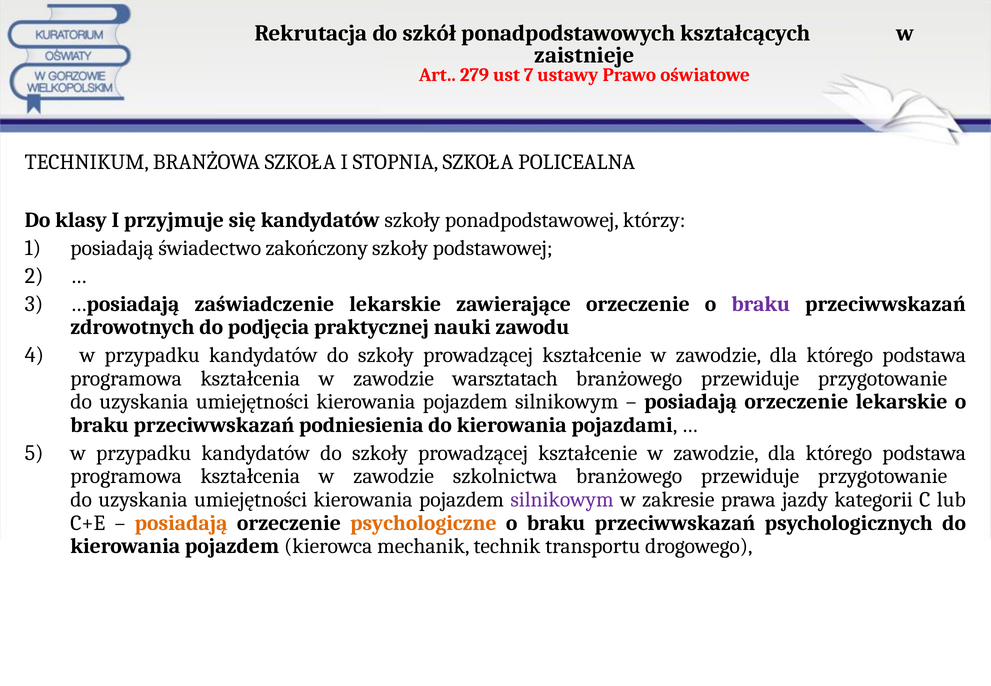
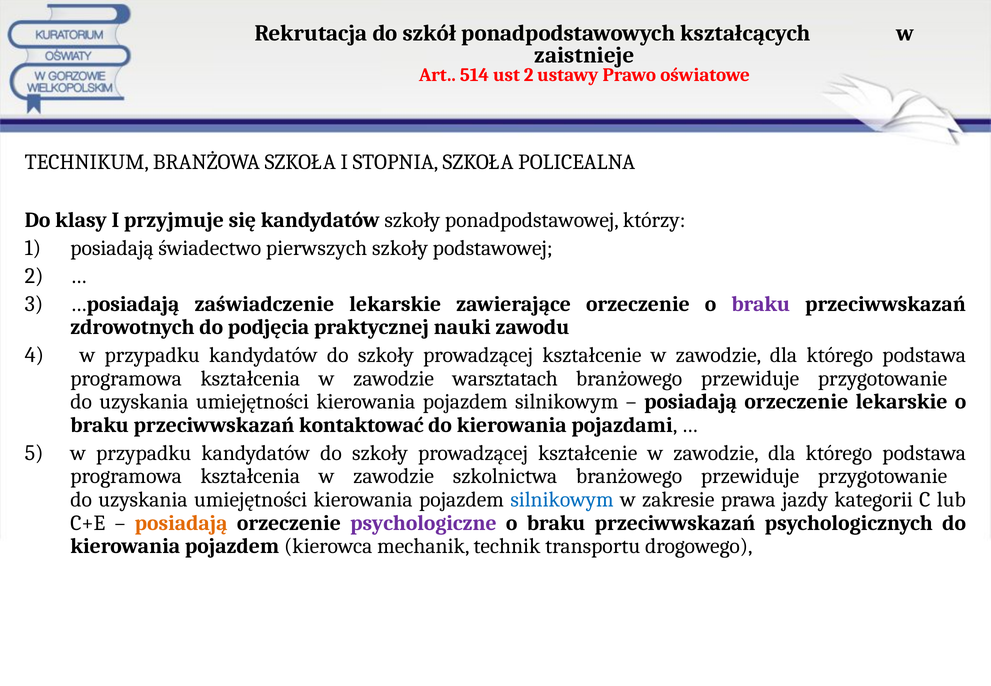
279: 279 -> 514
ust 7: 7 -> 2
zakończony: zakończony -> pierwszych
podniesienia: podniesienia -> kontaktować
silnikowym at (562, 500) colour: purple -> blue
psychologiczne colour: orange -> purple
